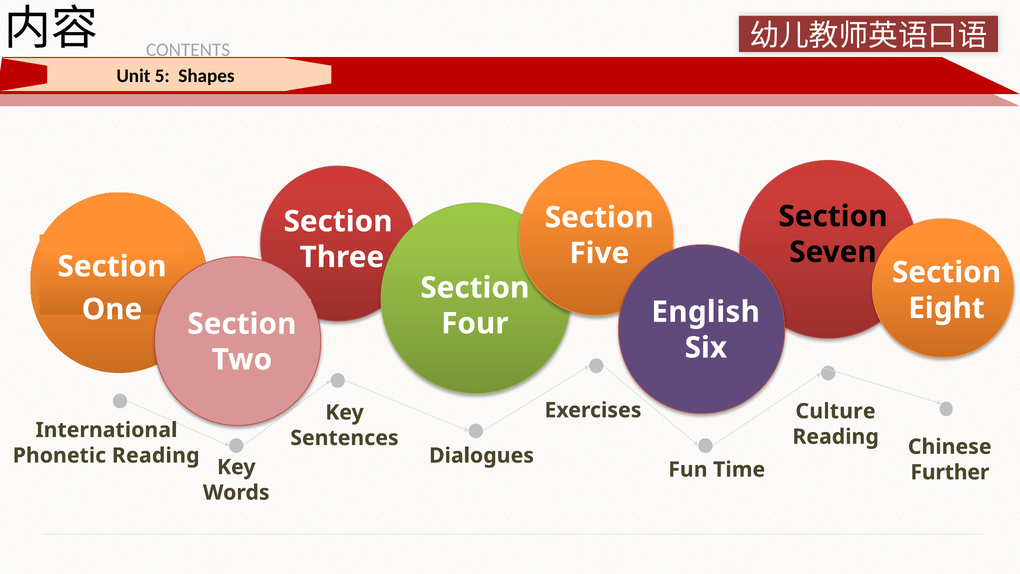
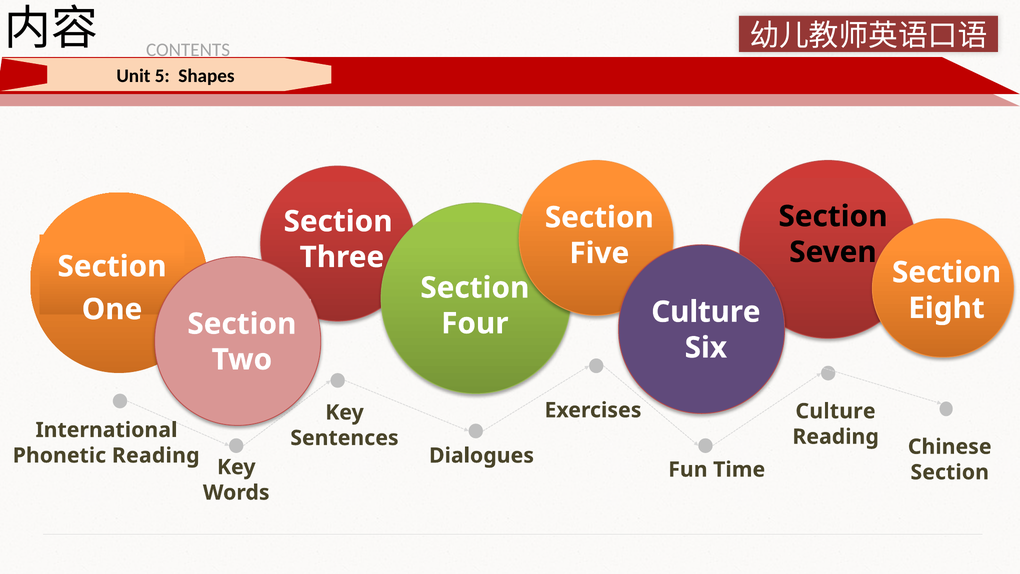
English at (706, 312): English -> Culture
Further at (950, 472): Further -> Section
